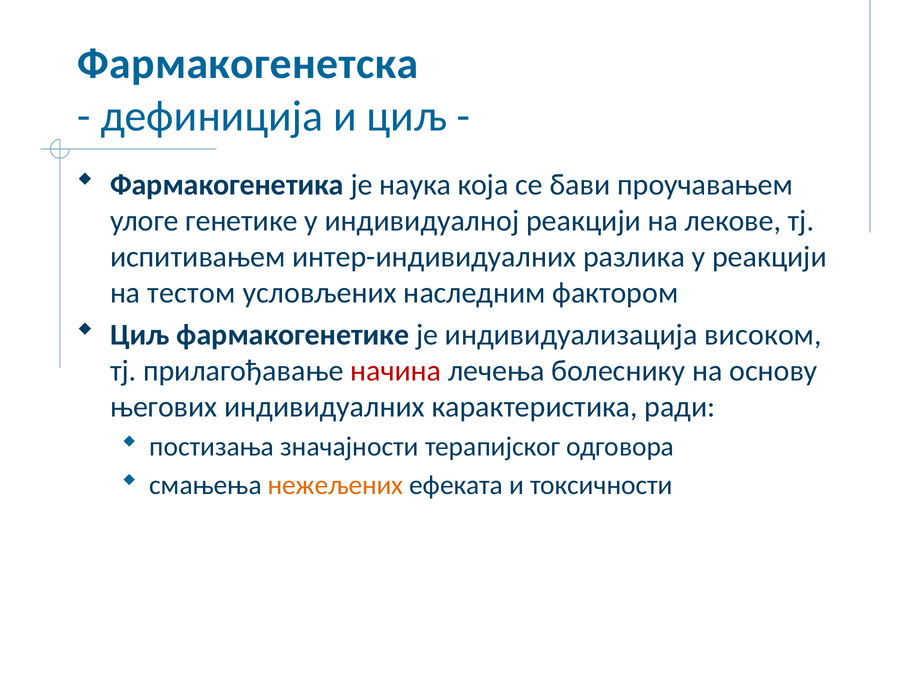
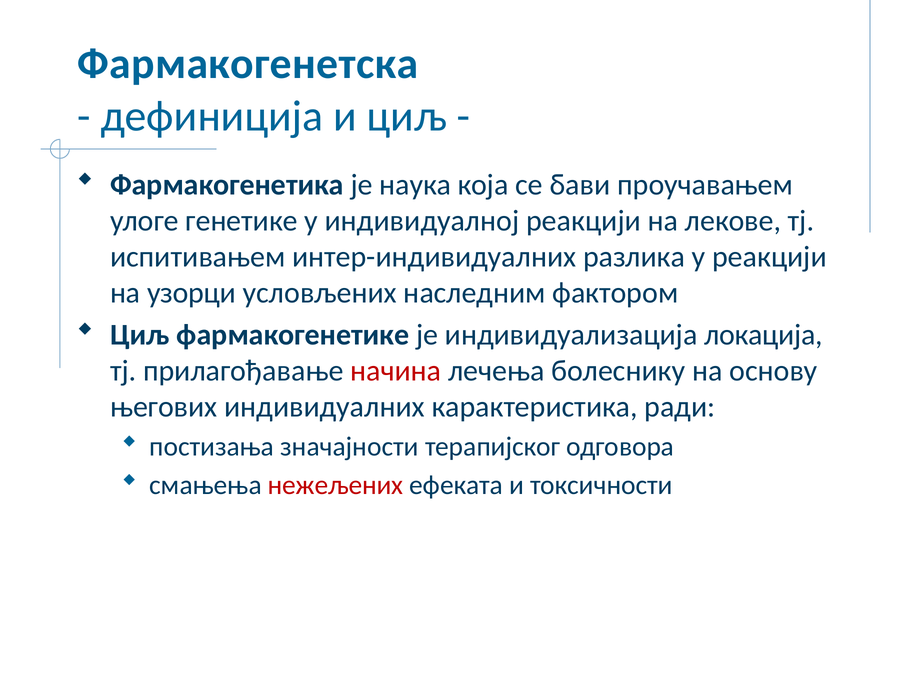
тестом: тестом -> узорци
високом: високом -> локација
нежељених colour: orange -> red
